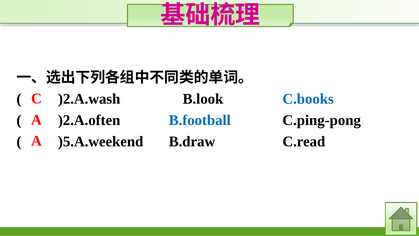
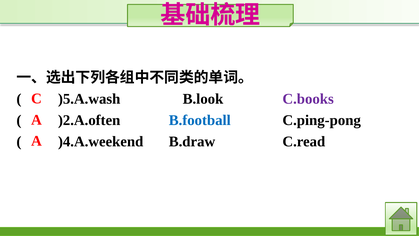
)2.A.wash: )2.A.wash -> )5.A.wash
C.books colour: blue -> purple
)5.A.weekend: )5.A.weekend -> )4.A.weekend
